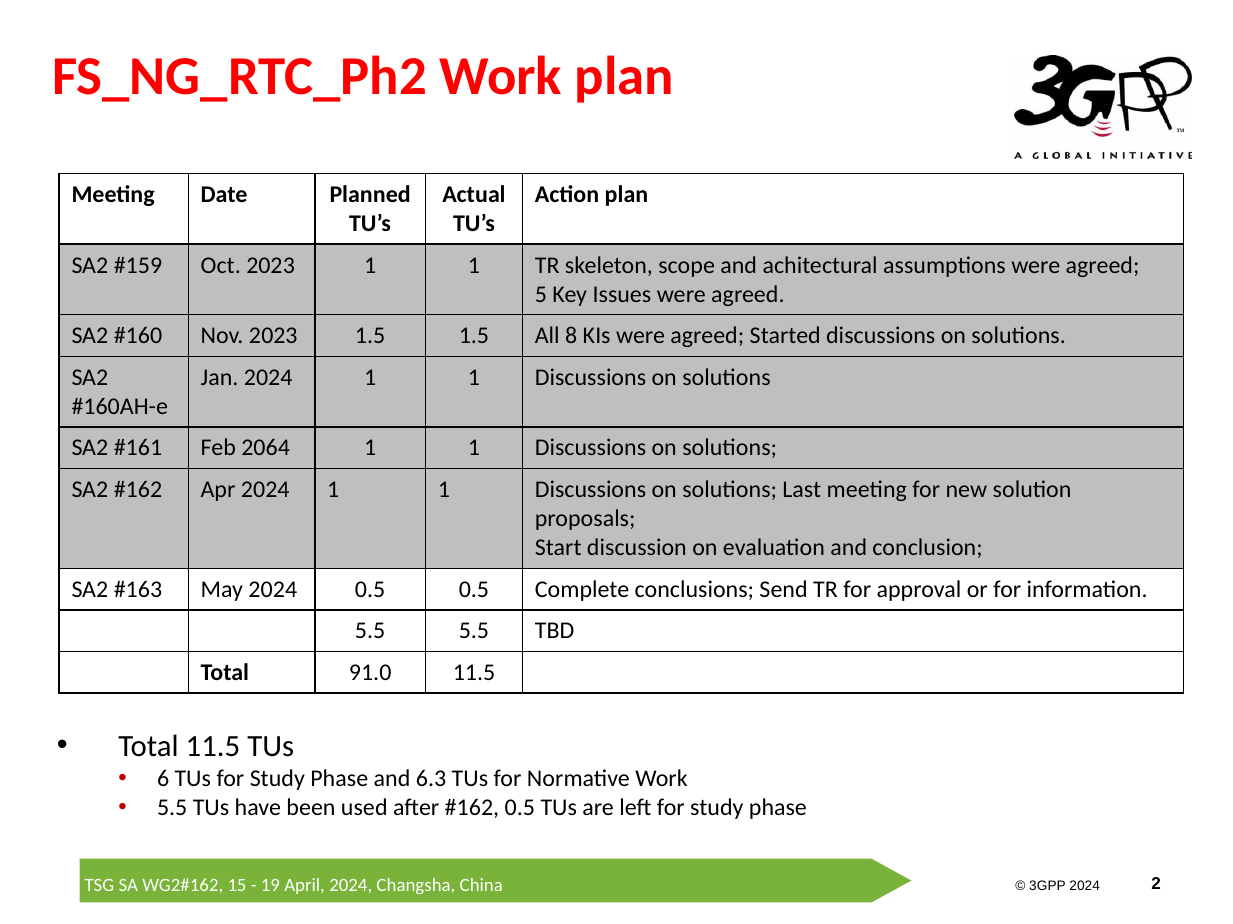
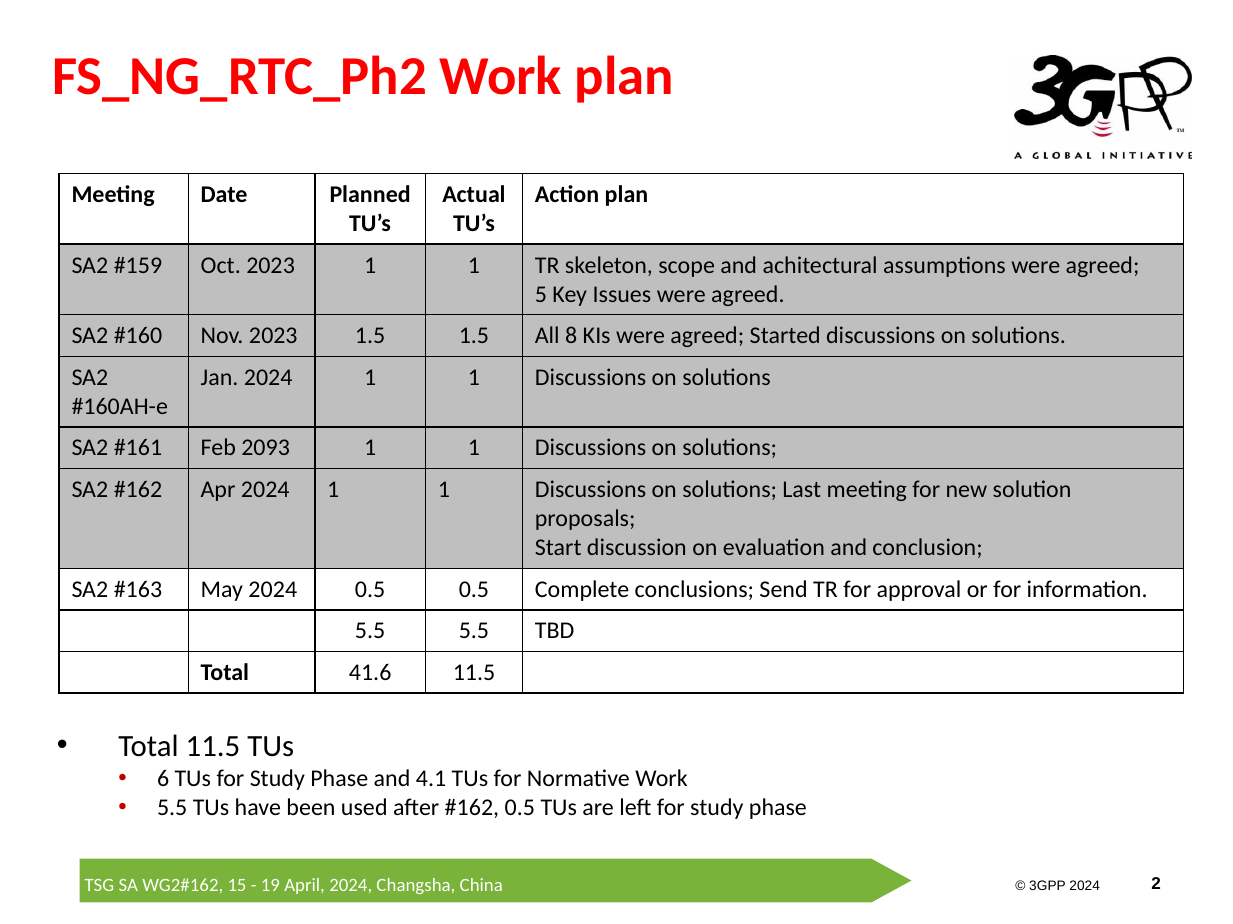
2064: 2064 -> 2093
91.0: 91.0 -> 41.6
6.3: 6.3 -> 4.1
